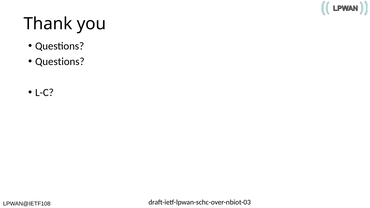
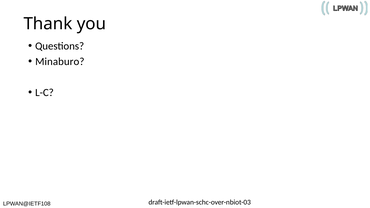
Questions at (60, 62): Questions -> Minaburo
